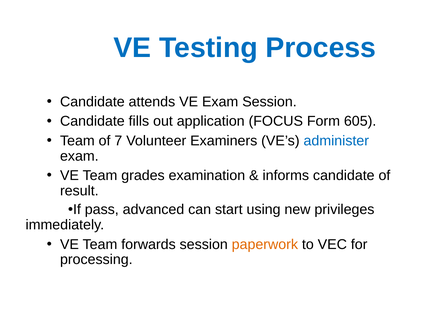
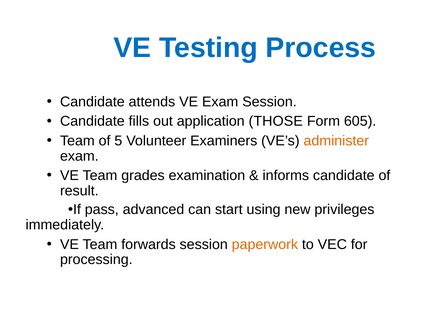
FOCUS: FOCUS -> THOSE
7: 7 -> 5
administer colour: blue -> orange
